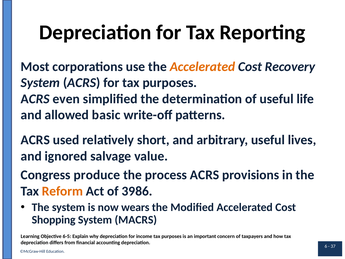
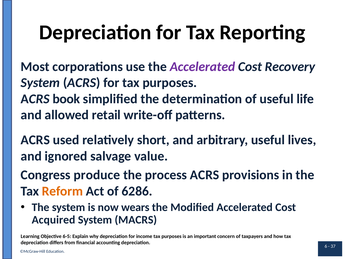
Accelerated at (203, 67) colour: orange -> purple
even: even -> book
basic: basic -> retail
39: 39 -> 62
Shopping: Shopping -> Acquired
